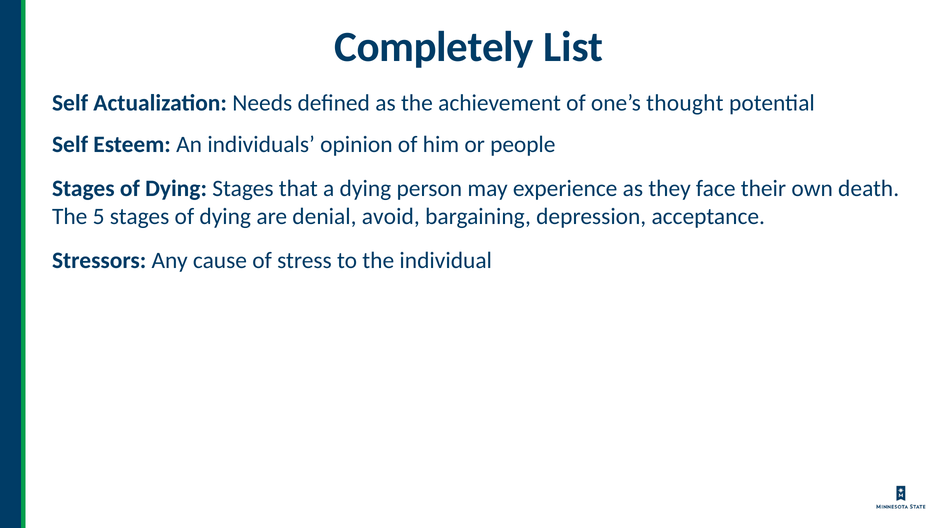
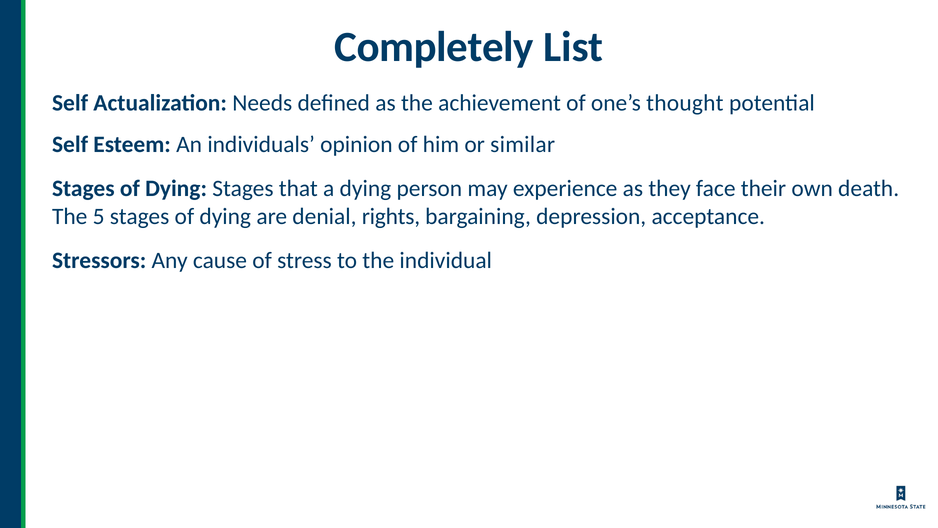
people: people -> similar
avoid: avoid -> rights
